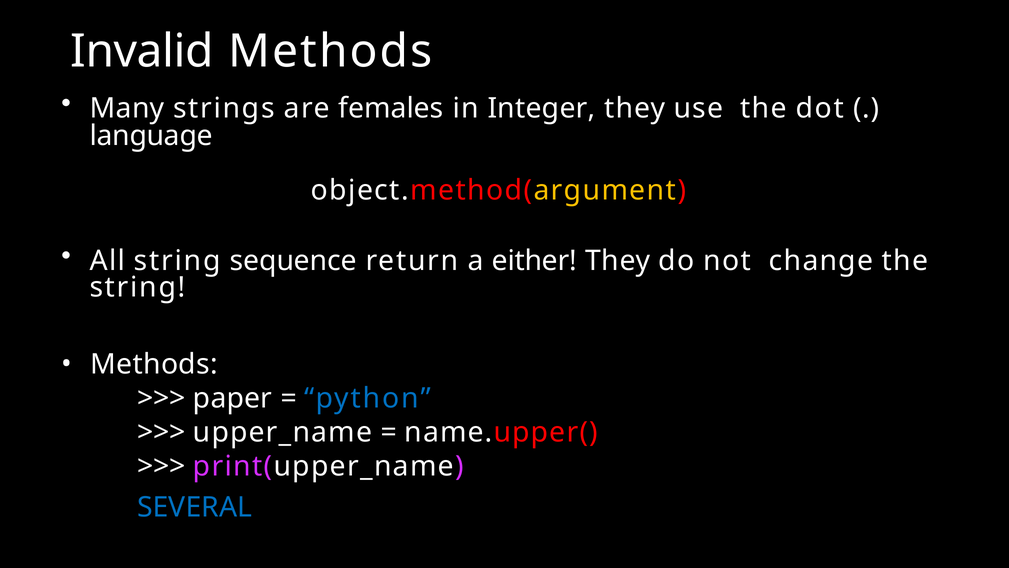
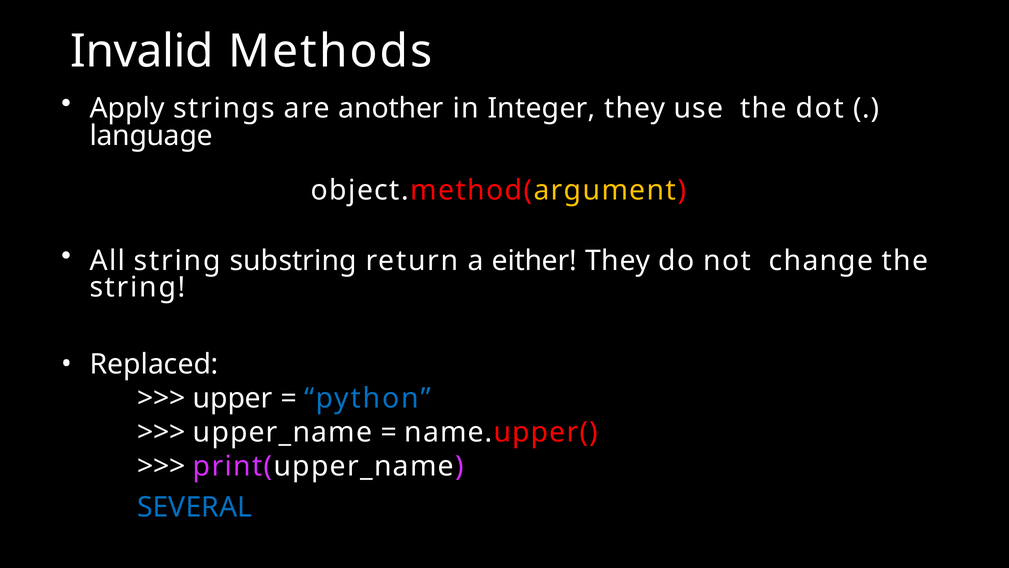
Many: Many -> Apply
females: females -> another
sequence: sequence -> substring
Methods at (154, 364): Methods -> Replaced
paper: paper -> upper
